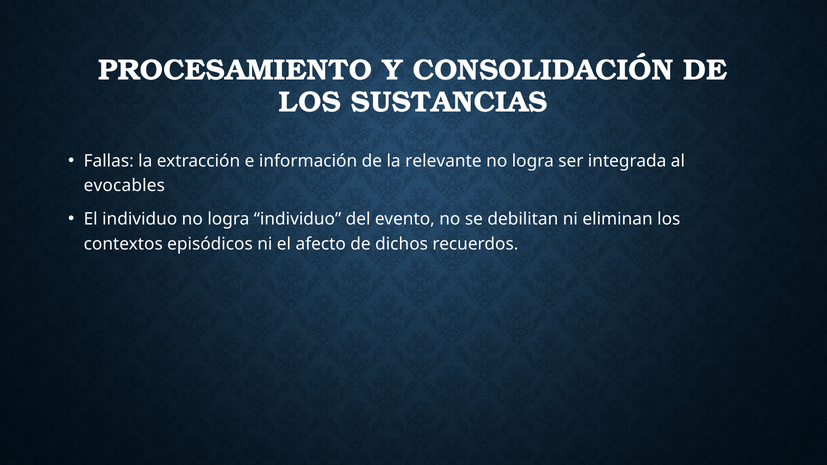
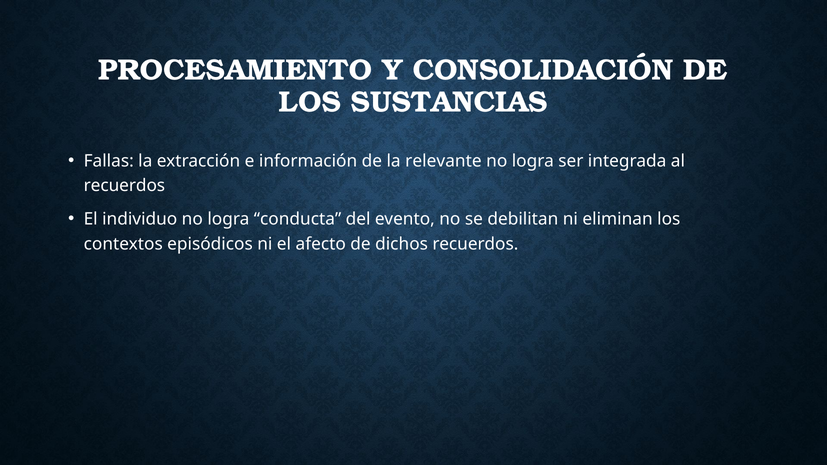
evocables at (124, 186): evocables -> recuerdos
logra individuo: individuo -> conducta
